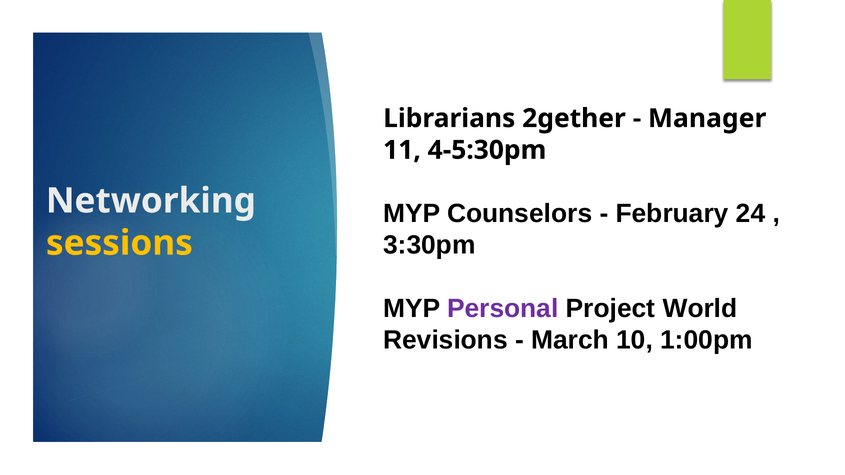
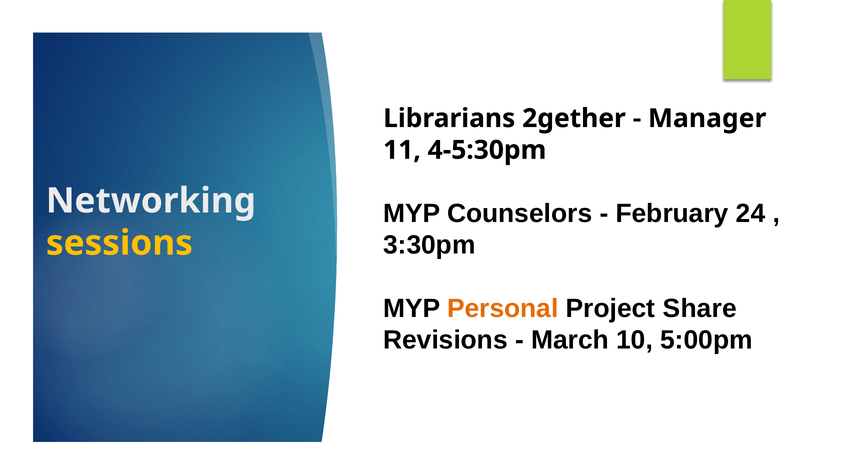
Personal colour: purple -> orange
World: World -> Share
1:00pm: 1:00pm -> 5:00pm
